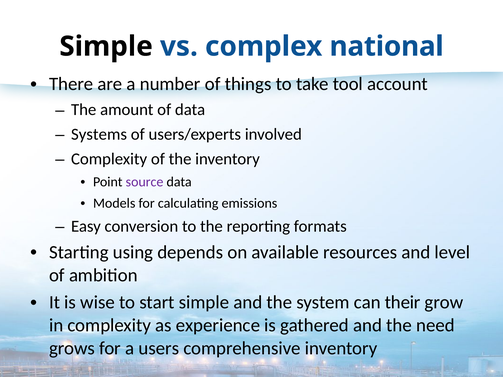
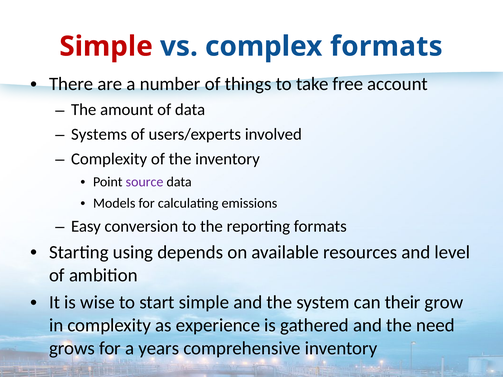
Simple at (106, 46) colour: black -> red
complex national: national -> formats
tool: tool -> free
users: users -> years
